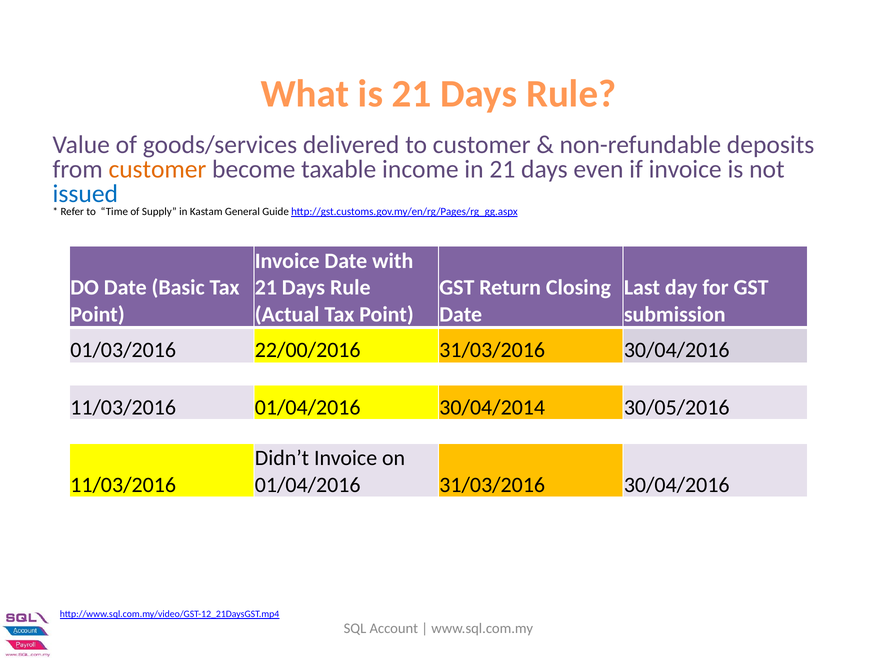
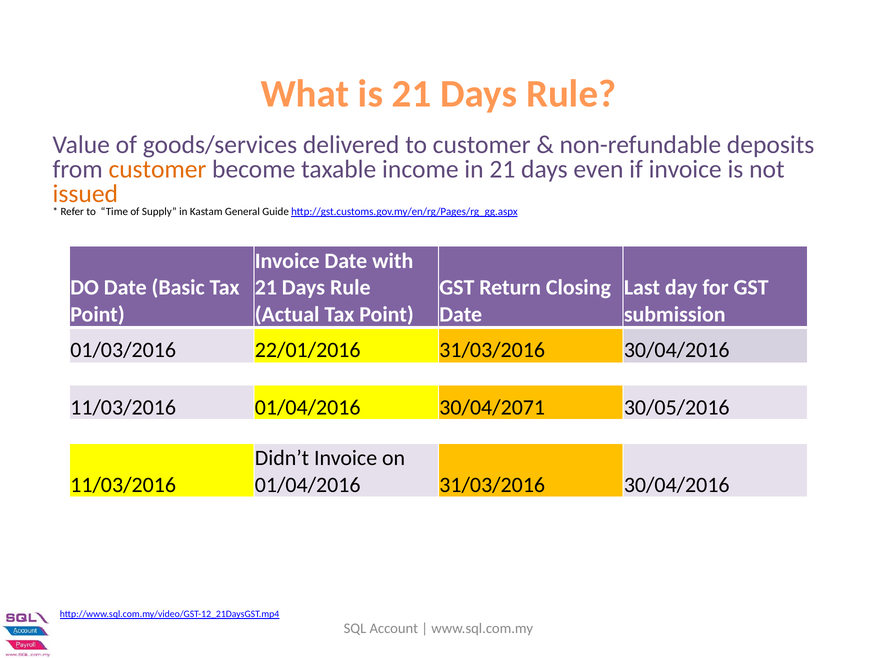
issued colour: blue -> orange
22/00/2016: 22/00/2016 -> 22/01/2016
30/04/2014: 30/04/2014 -> 30/04/2071
